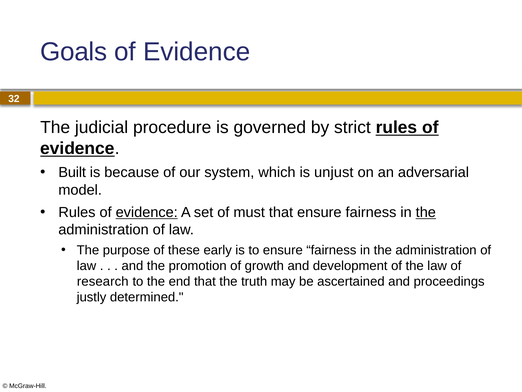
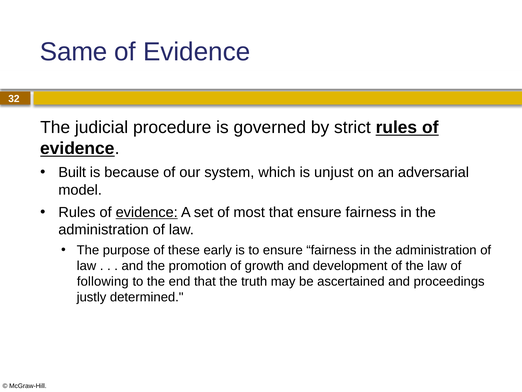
Goals: Goals -> Same
must: must -> most
the at (426, 212) underline: present -> none
research: research -> following
